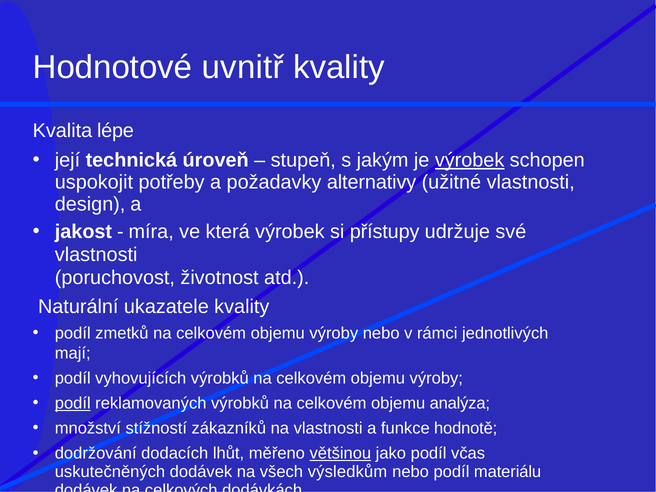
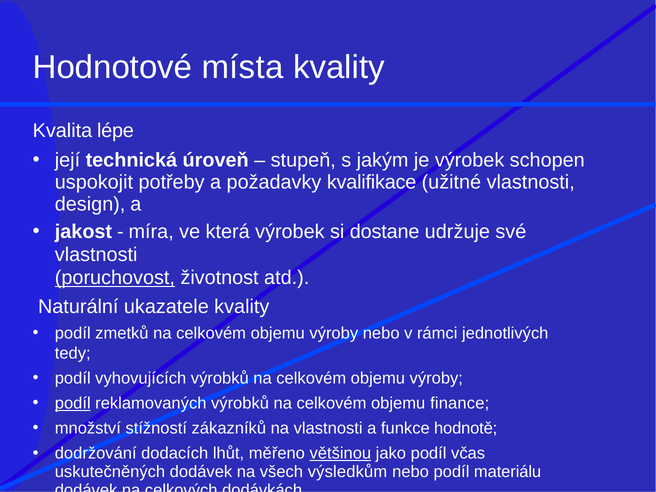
uvnitř: uvnitř -> místa
výrobek at (470, 160) underline: present -> none
alternativy: alternativy -> kvalifikace
přístupy: přístupy -> dostane
poruchovost underline: none -> present
mají: mají -> tedy
analýza: analýza -> finance
